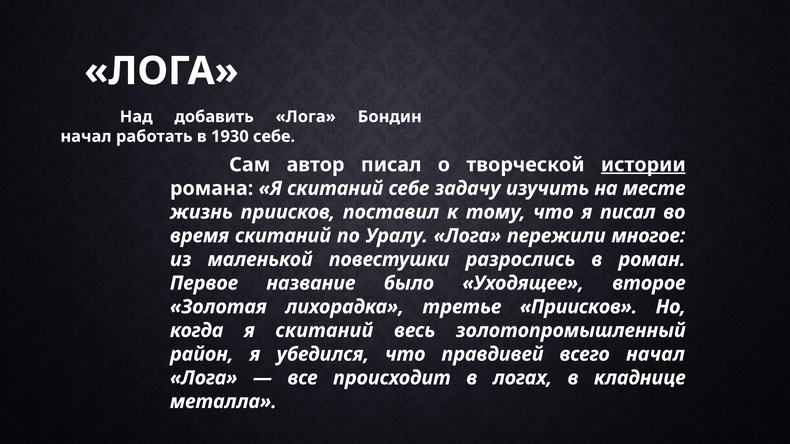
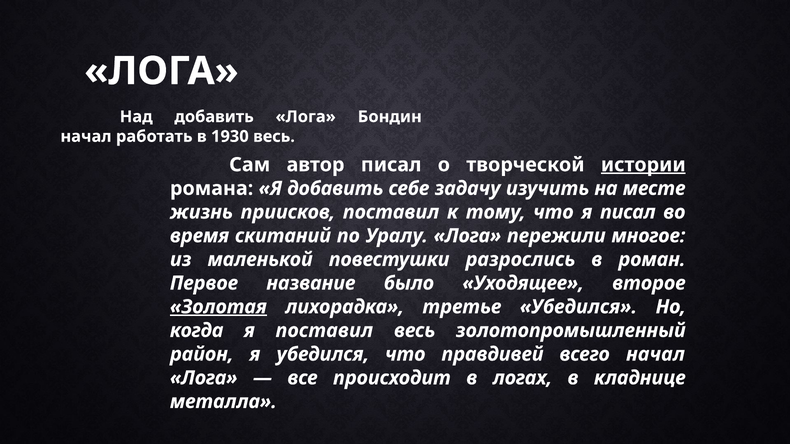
1930 себе: себе -> весь
романа Я скитаний: скитаний -> добавить
Золотая underline: none -> present
третье Приисков: Приисков -> Убедился
когда я скитаний: скитаний -> поставил
